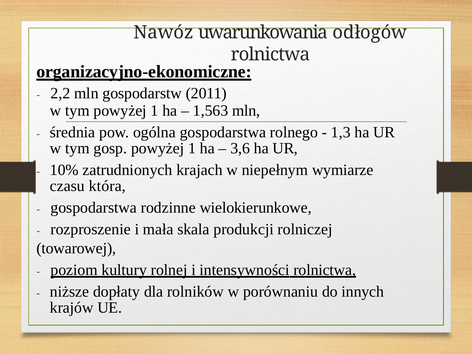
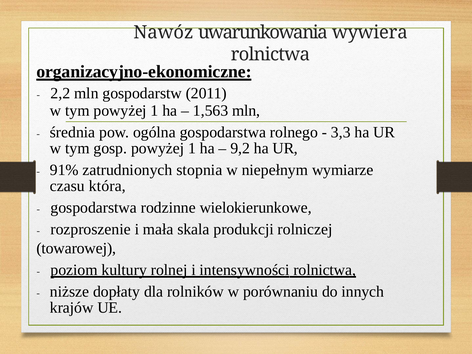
odłogów: odłogów -> wywiera
1,3: 1,3 -> 3,3
3,6: 3,6 -> 9,2
10%: 10% -> 91%
krajach: krajach -> stopnia
